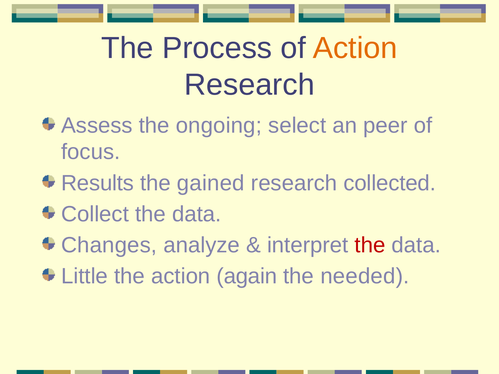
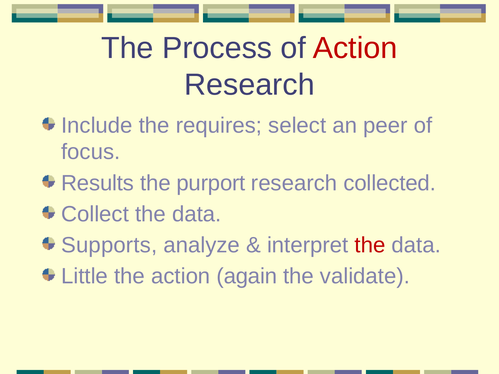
Action at (355, 48) colour: orange -> red
Assess: Assess -> Include
ongoing: ongoing -> requires
gained: gained -> purport
Changes: Changes -> Supports
needed: needed -> validate
